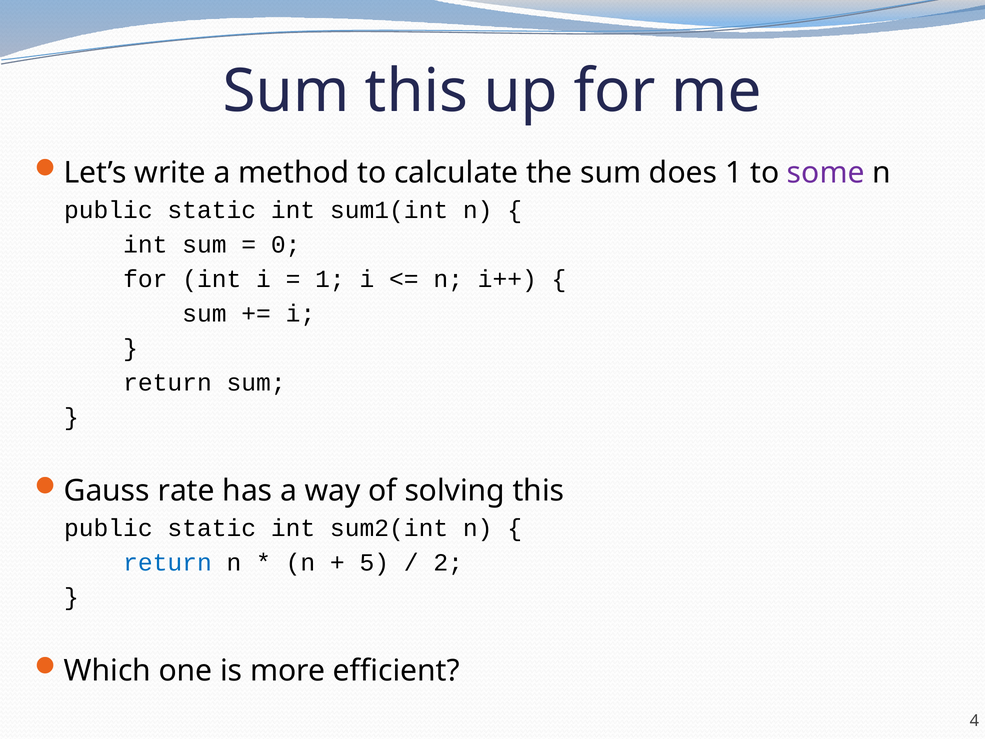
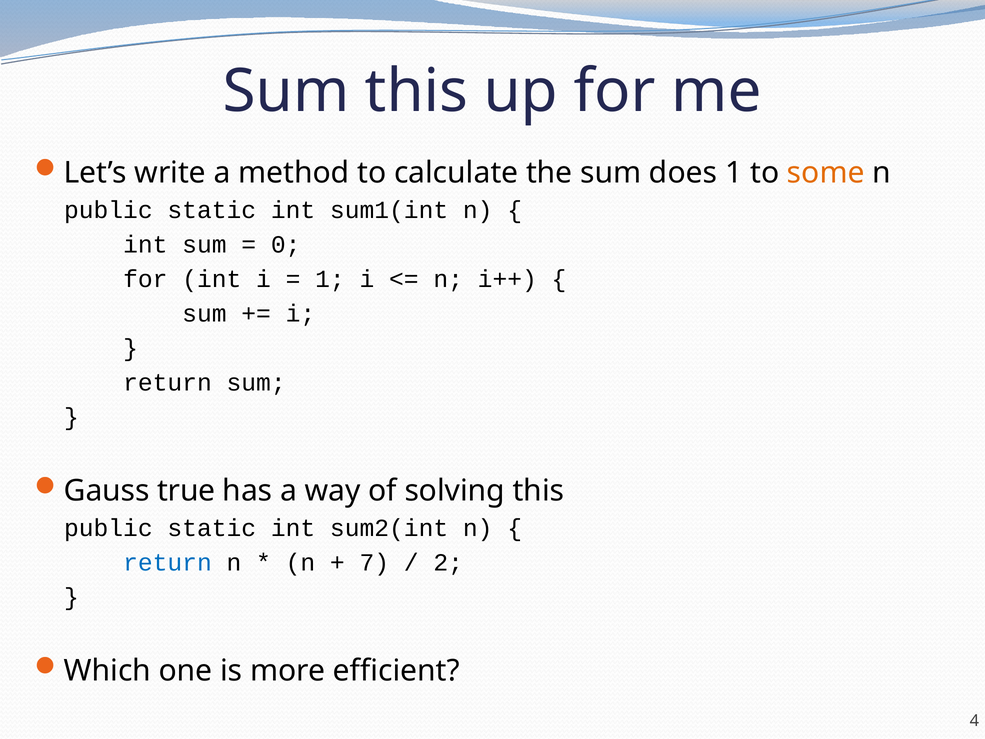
some colour: purple -> orange
rate: rate -> true
5: 5 -> 7
